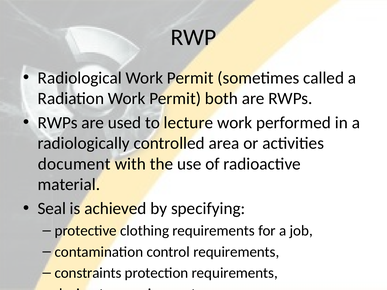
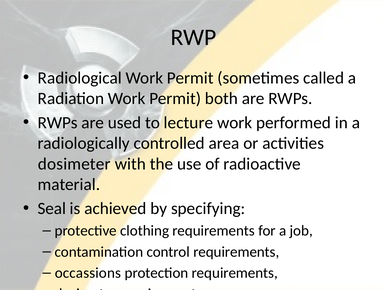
document: document -> dosimeter
constraints: constraints -> occassions
